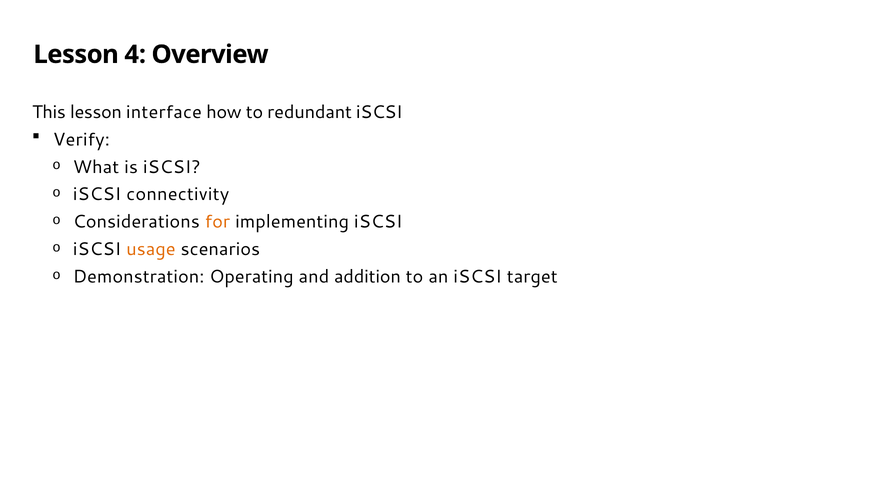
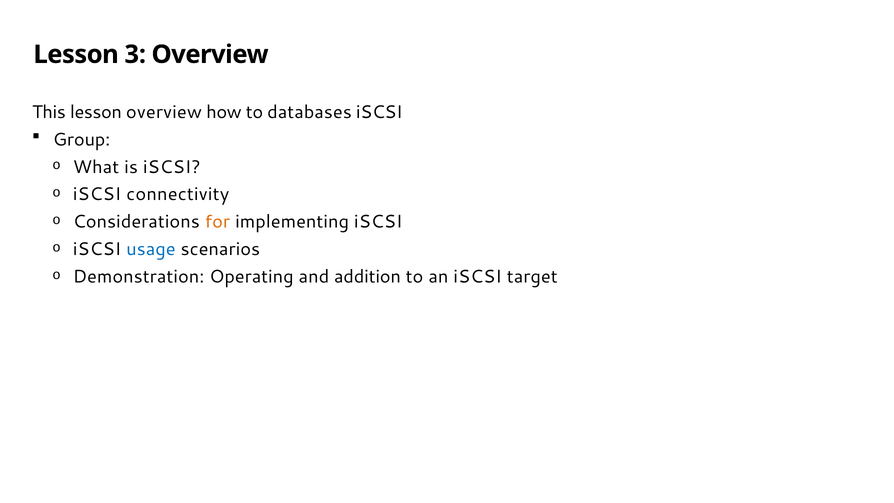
4: 4 -> 3
lesson interface: interface -> overview
redundant: redundant -> databases
Verify: Verify -> Group
usage colour: orange -> blue
